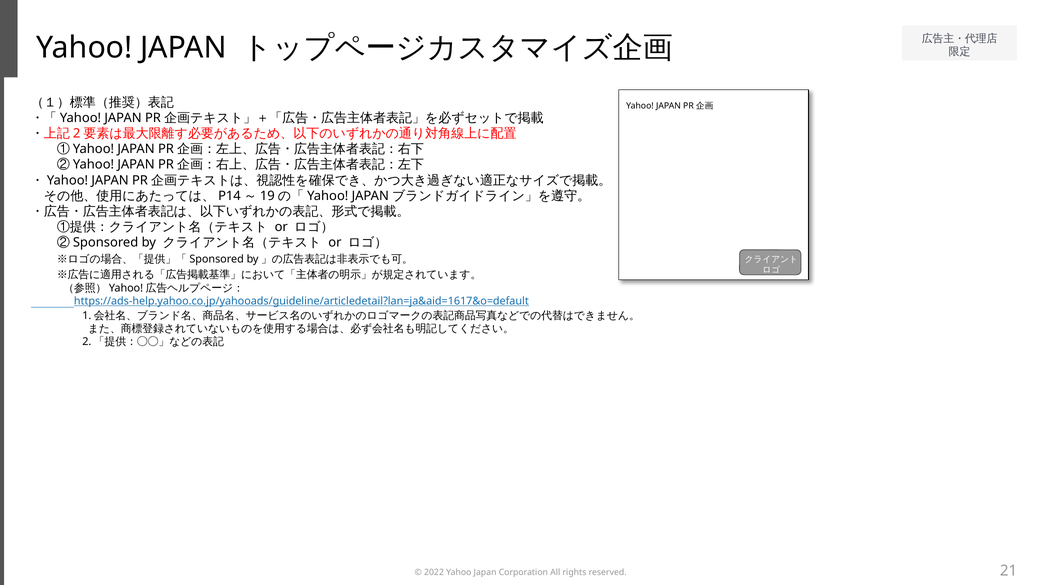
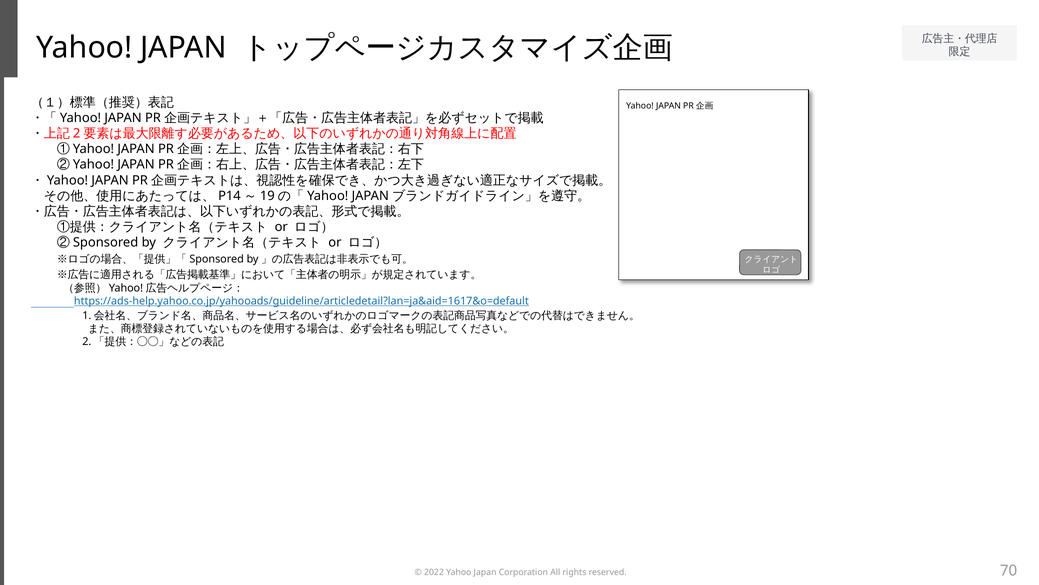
21: 21 -> 70
